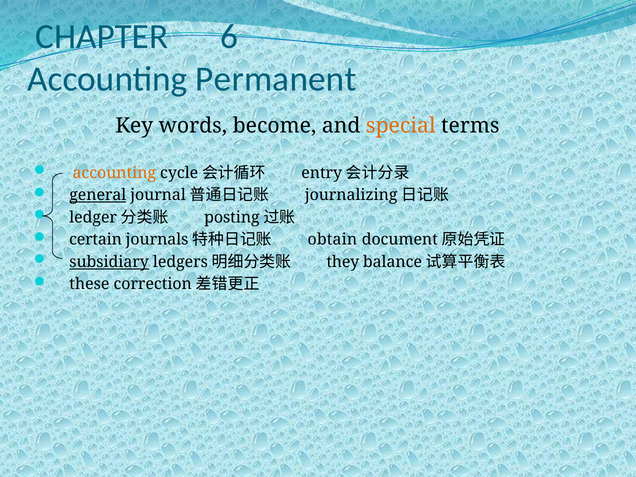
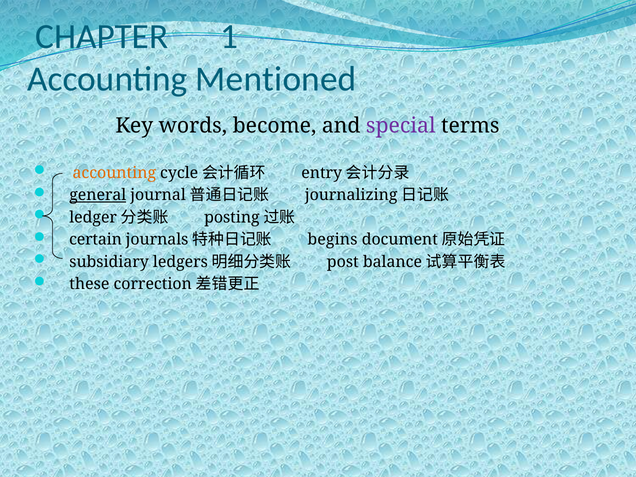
6: 6 -> 1
Permanent: Permanent -> Mentioned
special colour: orange -> purple
obtain: obtain -> begins
subsidiary underline: present -> none
they: they -> post
